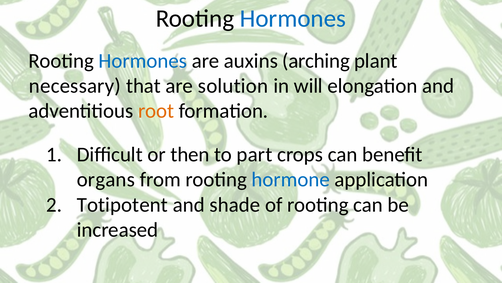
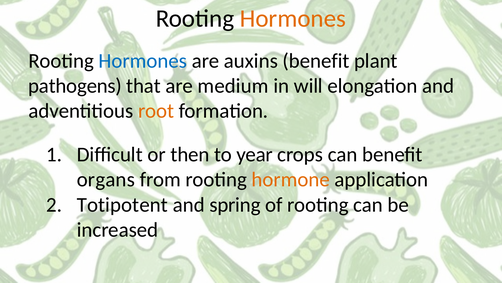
Hormones at (293, 19) colour: blue -> orange
auxins arching: arching -> benefit
necessary: necessary -> pathogens
solution: solution -> medium
part: part -> year
hormone colour: blue -> orange
shade: shade -> spring
